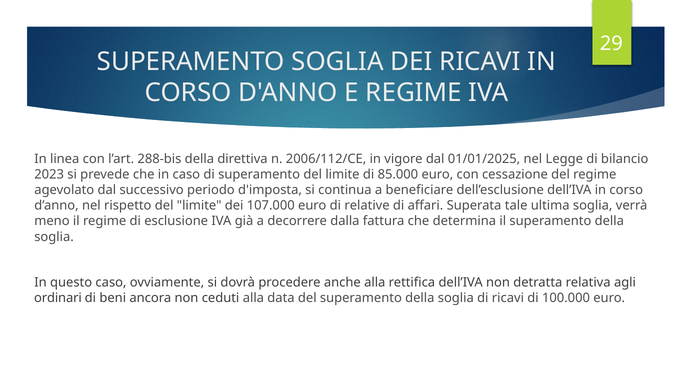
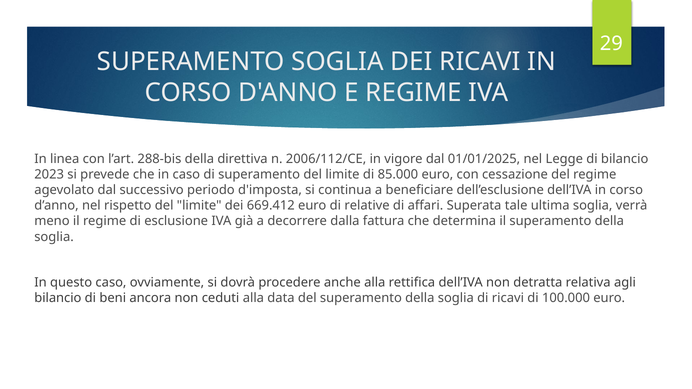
107.000: 107.000 -> 669.412
ordinari at (58, 298): ordinari -> bilancio
